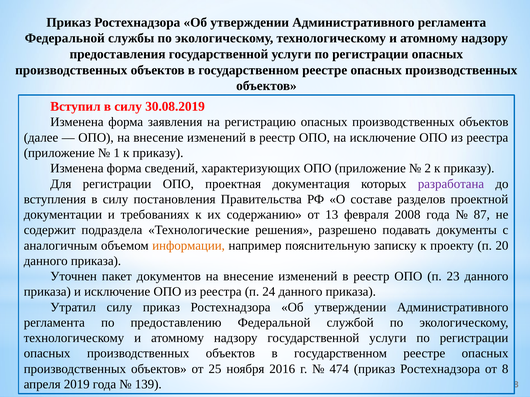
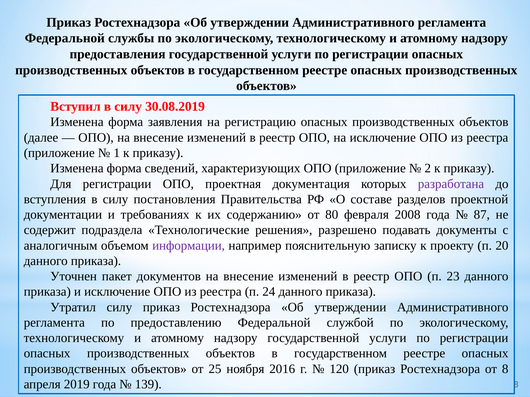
13: 13 -> 80
информации colour: orange -> purple
474: 474 -> 120
